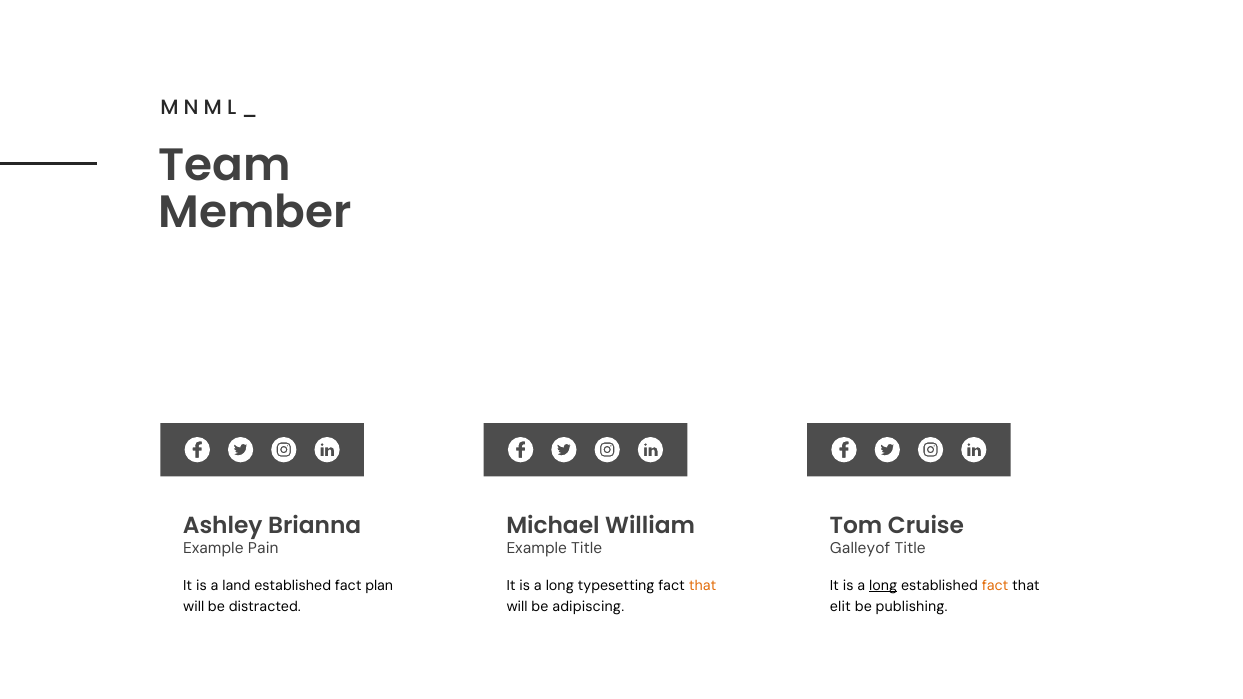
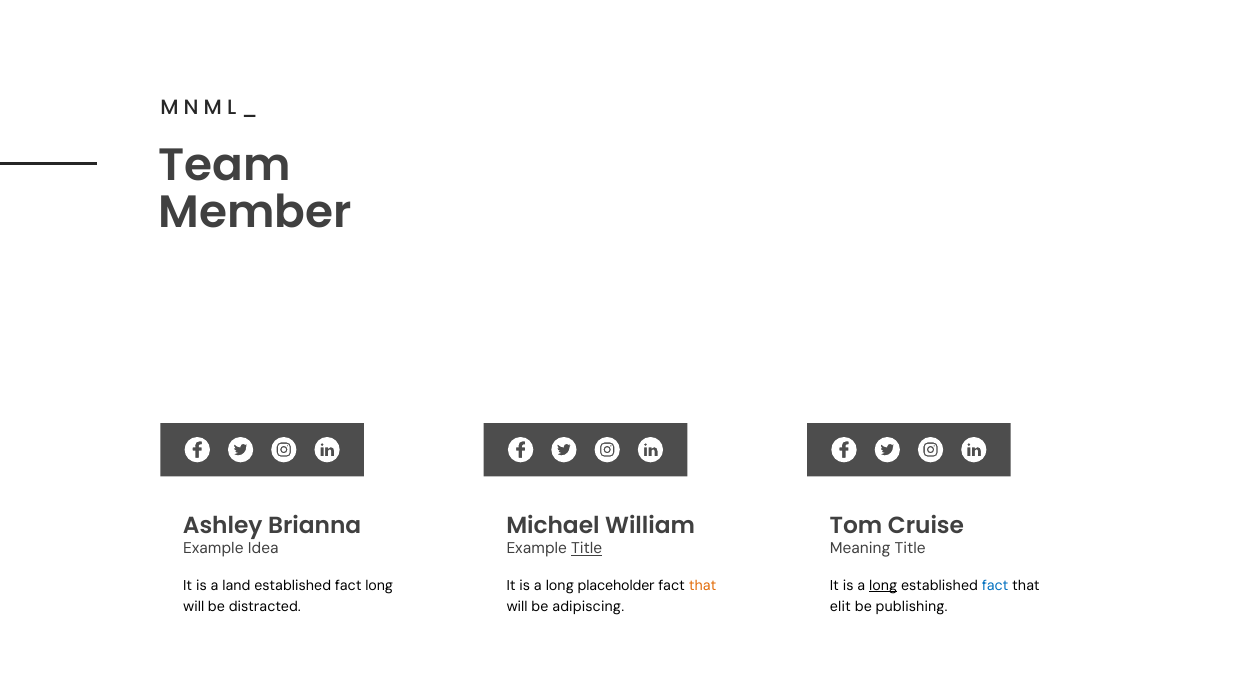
Pain: Pain -> Idea
Title at (587, 548) underline: none -> present
Galleyof: Galleyof -> Meaning
fact plan: plan -> long
typesetting: typesetting -> placeholder
fact at (995, 586) colour: orange -> blue
